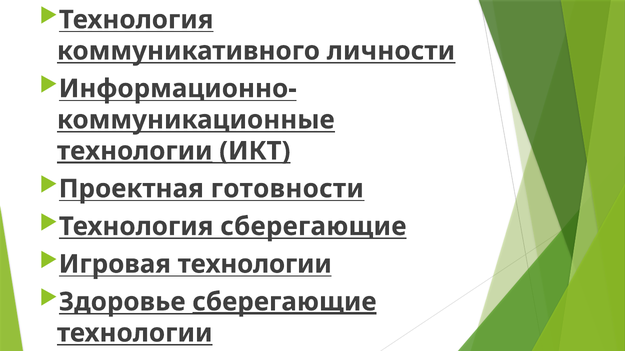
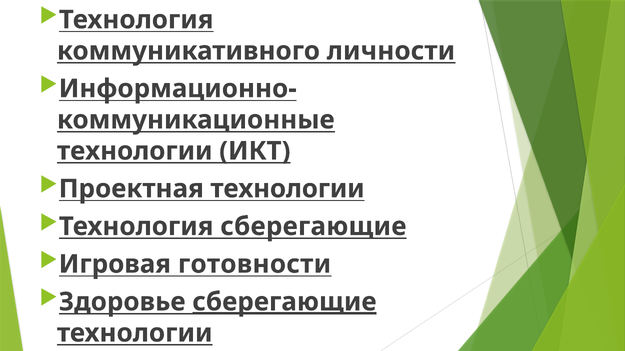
технологии at (135, 151) underline: present -> none
Проектная готовности: готовности -> технологии
Игровая технологии: технологии -> готовности
